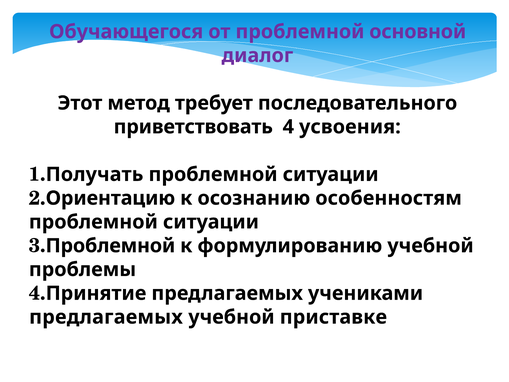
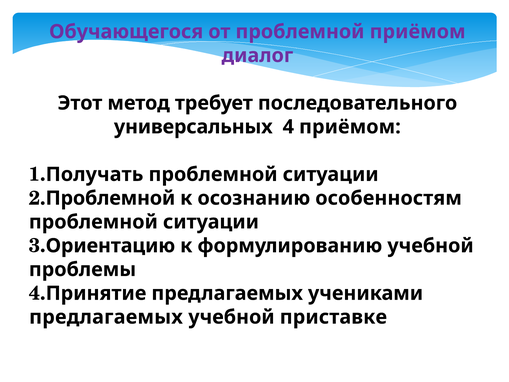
проблемной основной: основной -> приёмом
приветствовать: приветствовать -> универсальных
4 усвоения: усвоения -> приёмом
Ориентацию at (110, 198): Ориентацию -> Проблемной
Проблемной at (110, 246): Проблемной -> Ориентацию
